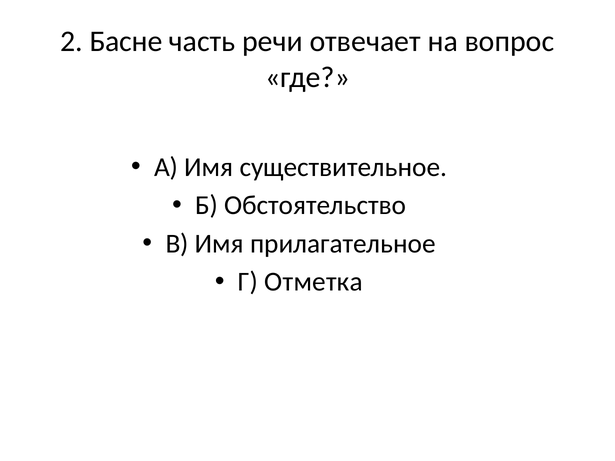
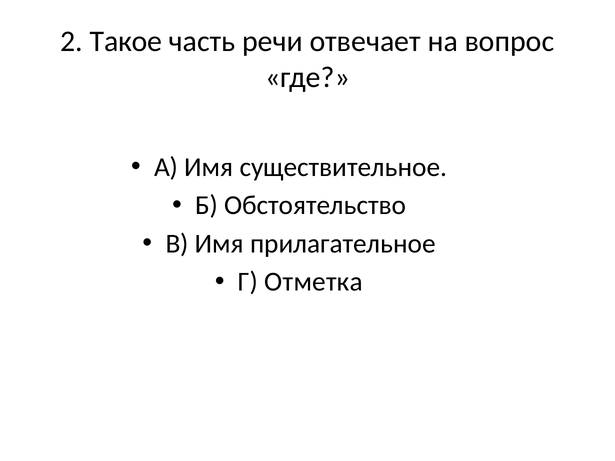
Басне: Басне -> Такое
